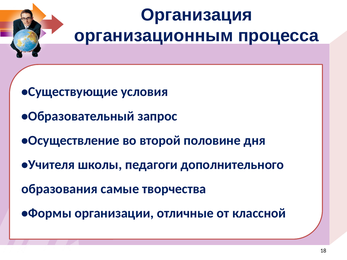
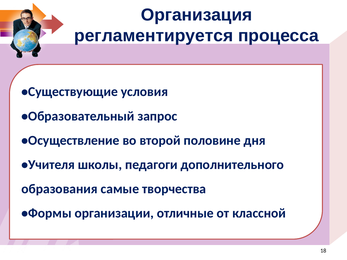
организационным: организационным -> регламентируется
